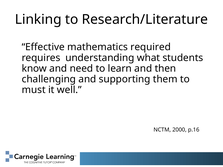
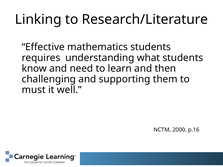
mathematics required: required -> students
